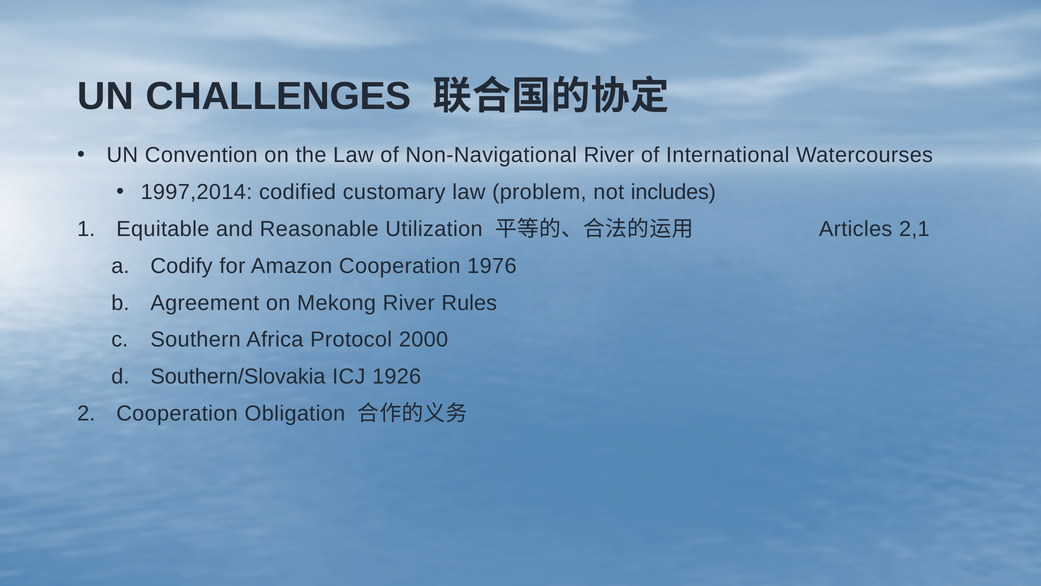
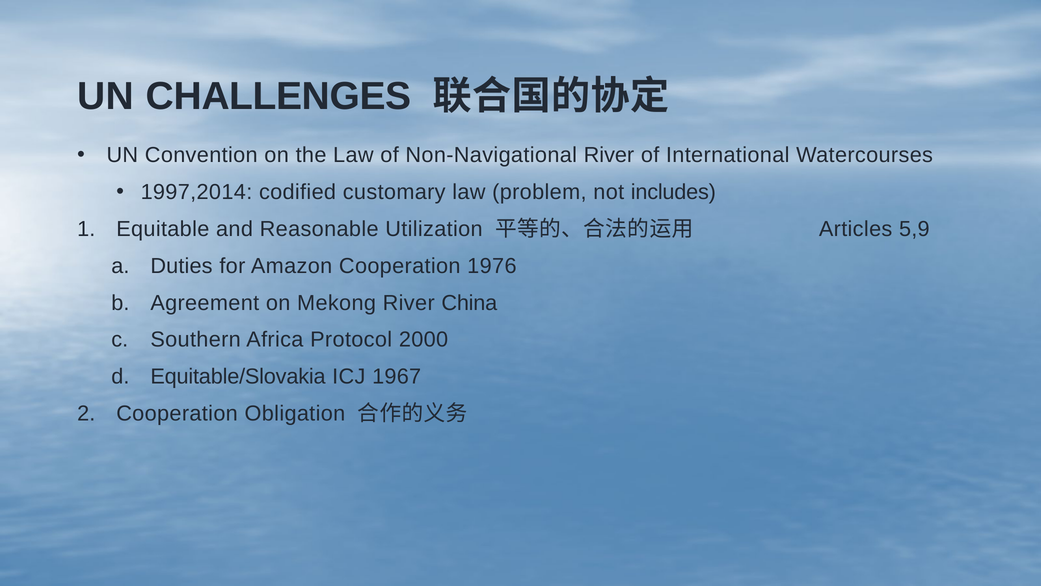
2,1: 2,1 -> 5,9
Codify: Codify -> Duties
Rules: Rules -> China
Southern/Slovakia: Southern/Slovakia -> Equitable/Slovakia
1926: 1926 -> 1967
